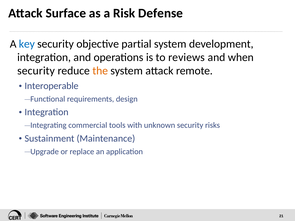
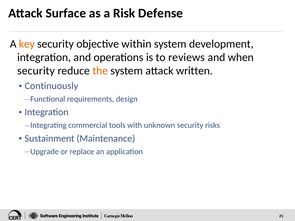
key colour: blue -> orange
partial: partial -> within
remote: remote -> written
Interoperable: Interoperable -> Continuously
